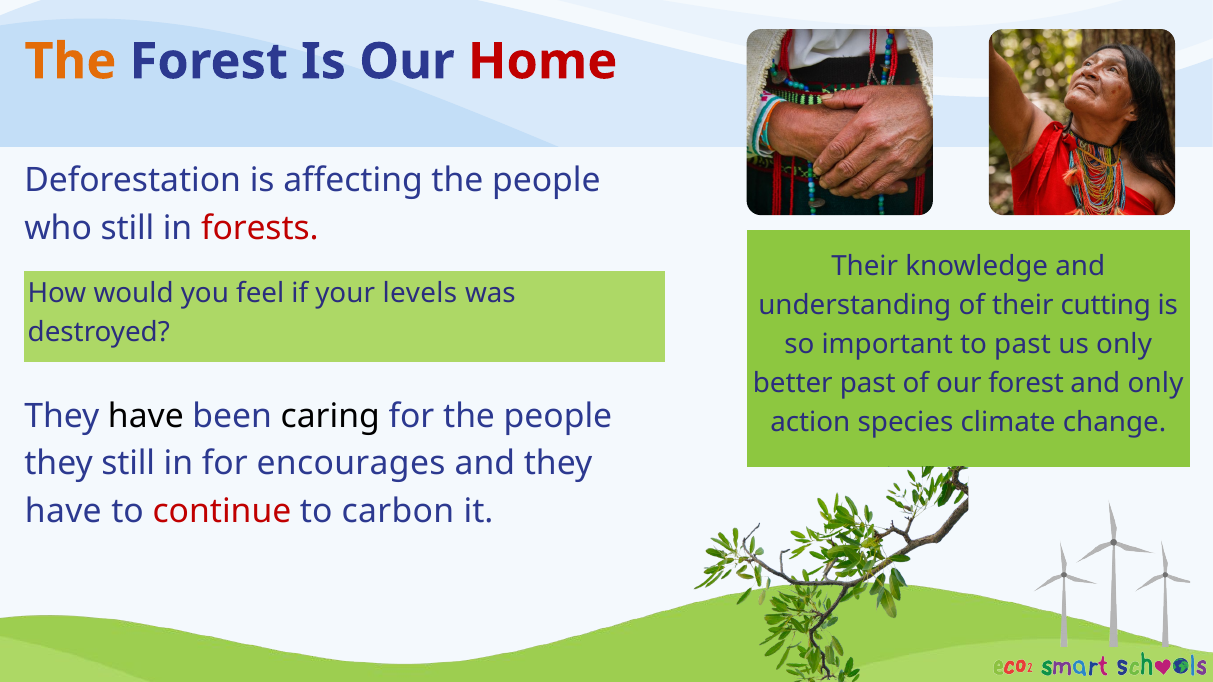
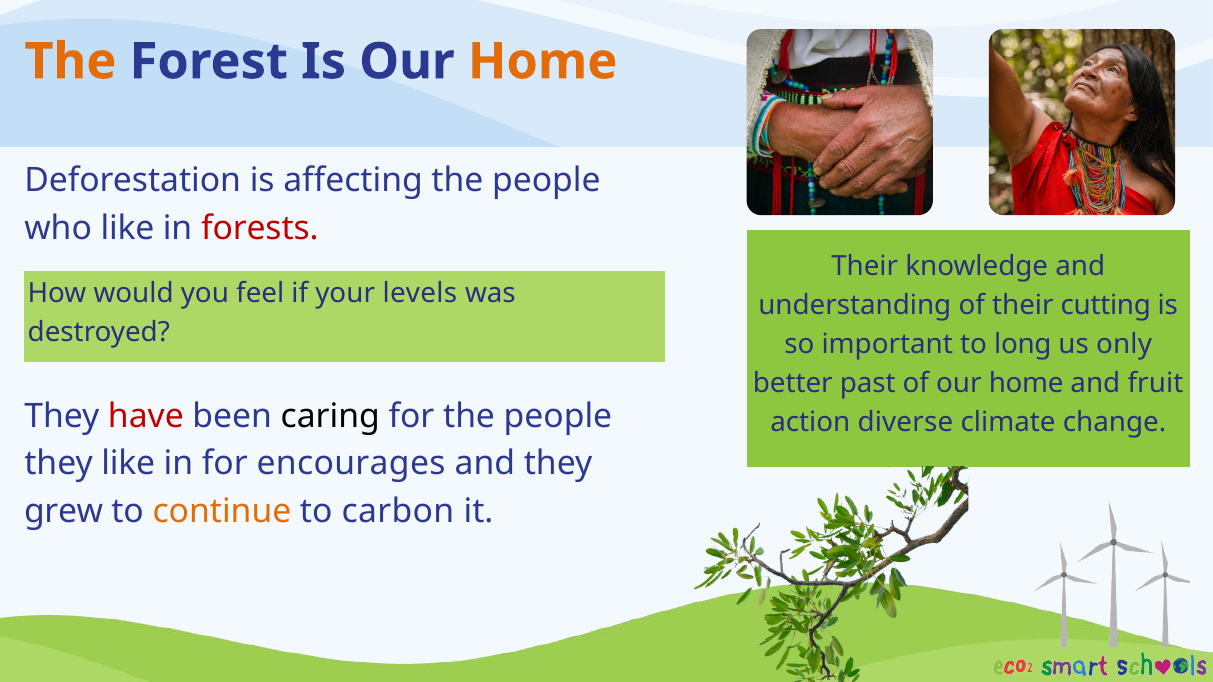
Home at (543, 62) colour: red -> orange
who still: still -> like
to past: past -> long
of our forest: forest -> home
and only: only -> fruit
have at (146, 417) colour: black -> red
species: species -> diverse
they still: still -> like
have at (63, 511): have -> grew
continue colour: red -> orange
